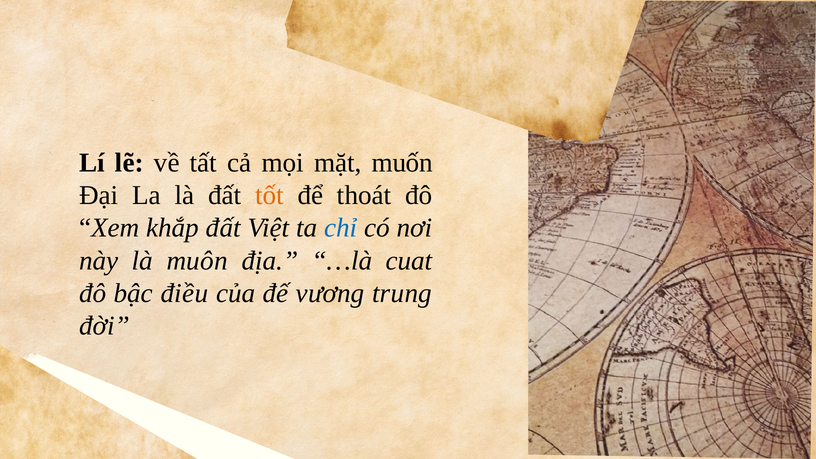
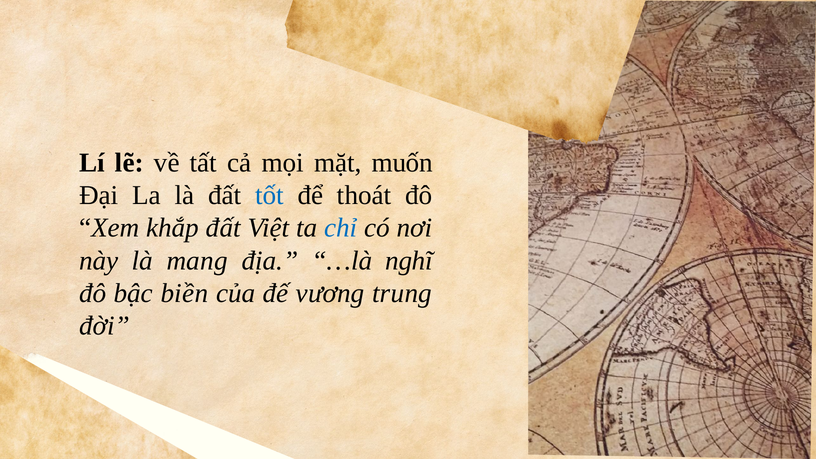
tốt colour: orange -> blue
muôn: muôn -> mang
cuat: cuat -> nghĩ
điều: điều -> biền
